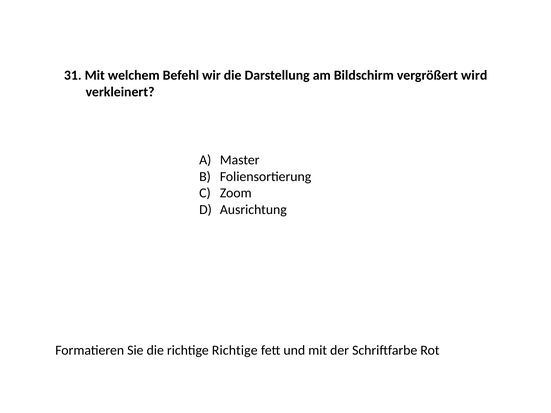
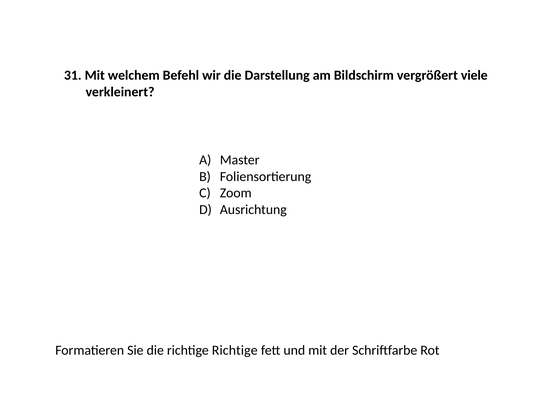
wird: wird -> viele
